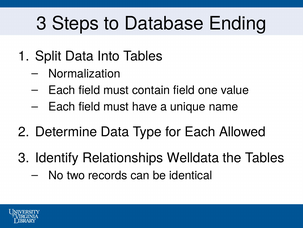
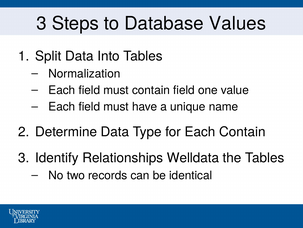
Ending: Ending -> Values
Each Allowed: Allowed -> Contain
